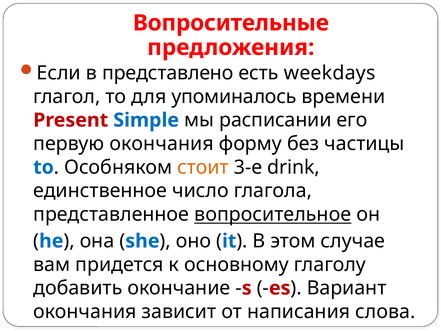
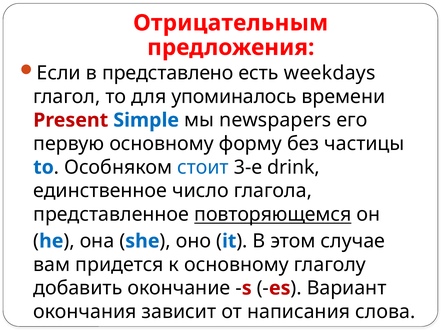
Вопросительные: Вопросительные -> Отрицательным
расписании: расписании -> newspapers
первую окончания: окончания -> основному
стоит colour: orange -> blue
вопросительное: вопросительное -> повторяющемся
